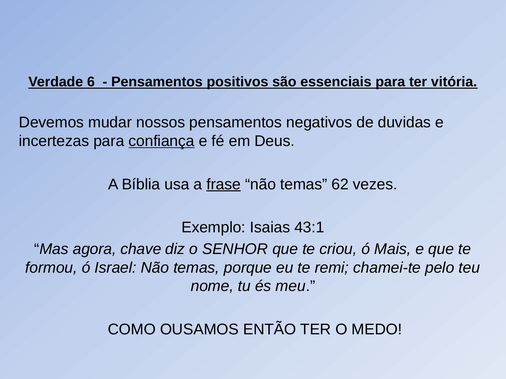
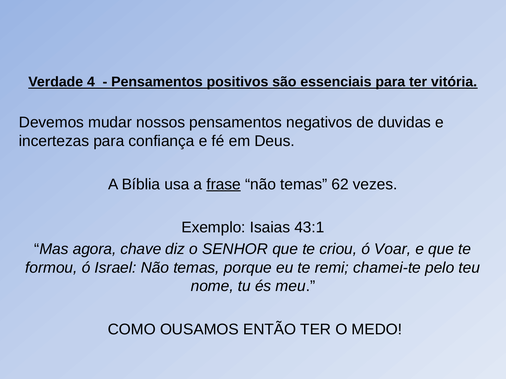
6: 6 -> 4
confiança underline: present -> none
Mais: Mais -> Voar
